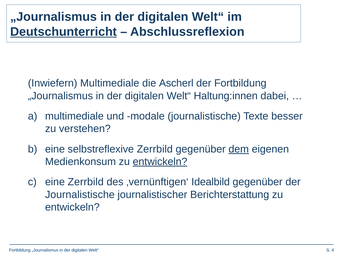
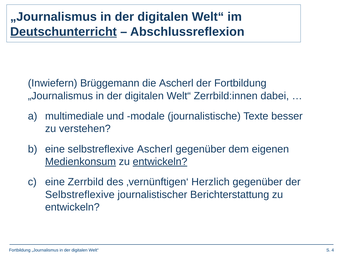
Inwiefern Multimediale: Multimediale -> Brüggemann
Haltung:innen: Haltung:innen -> Zerrbild:innen
selbstreflexive Zerrbild: Zerrbild -> Ascherl
dem underline: present -> none
Medienkonsum underline: none -> present
Idealbild: Idealbild -> Herzlich
Journalistische at (80, 195): Journalistische -> Selbstreflexive
